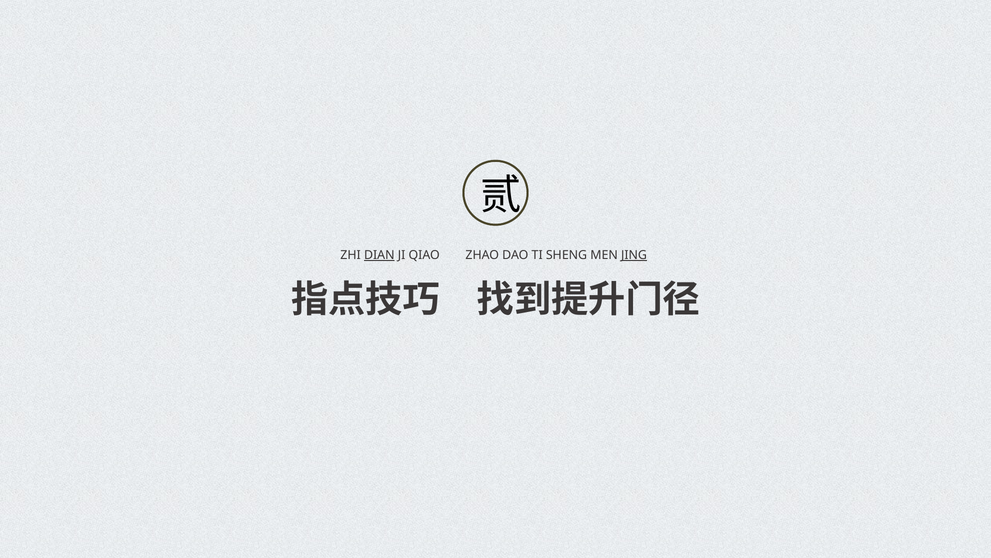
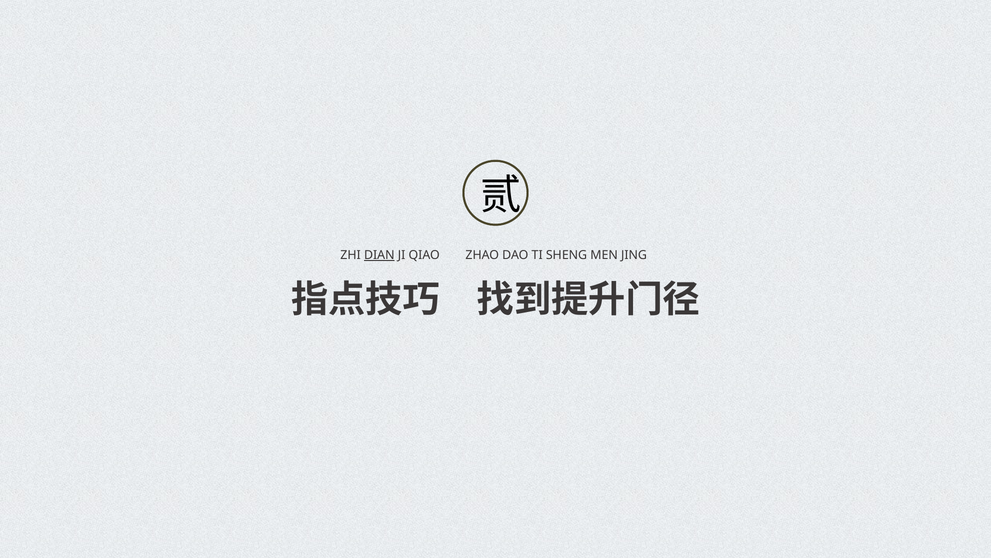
JING underline: present -> none
